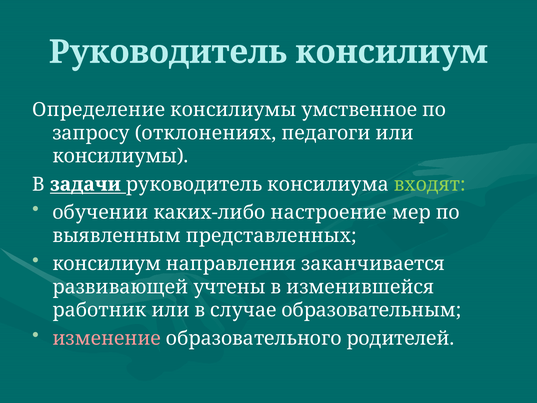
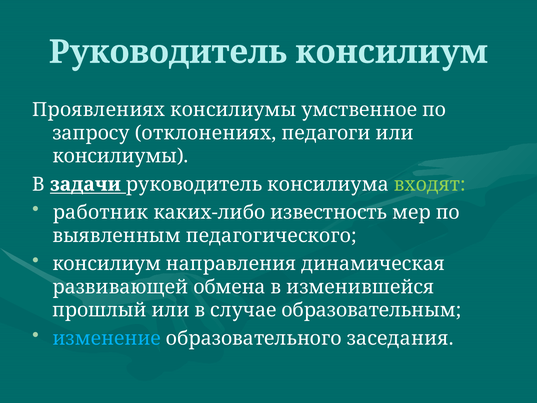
Определение: Определение -> Проявлениях
обучении: обучении -> работник
настроение: настроение -> известность
представленных: представленных -> педагогического
заканчивается: заканчивается -> динамическая
учтены: учтены -> обмена
работник: работник -> прошлый
изменение colour: pink -> light blue
родителей: родителей -> заседания
